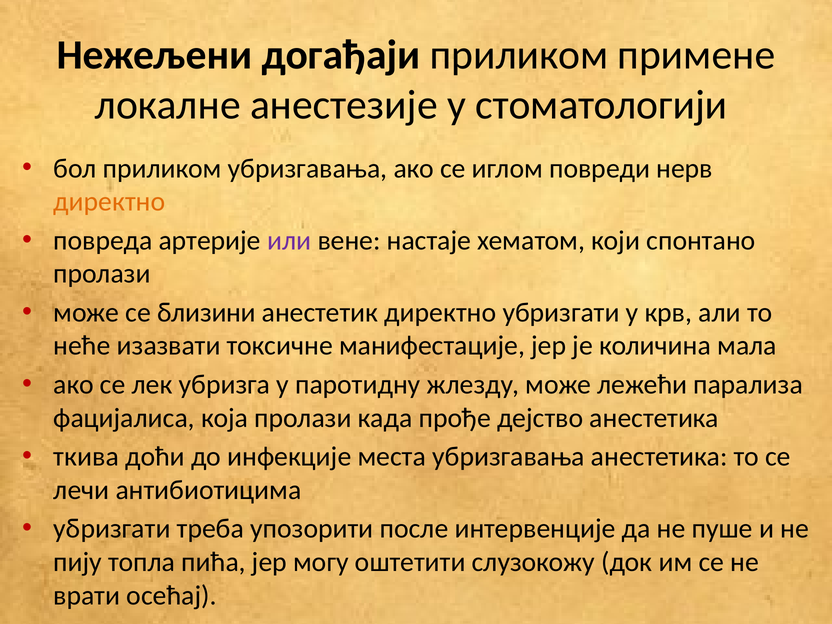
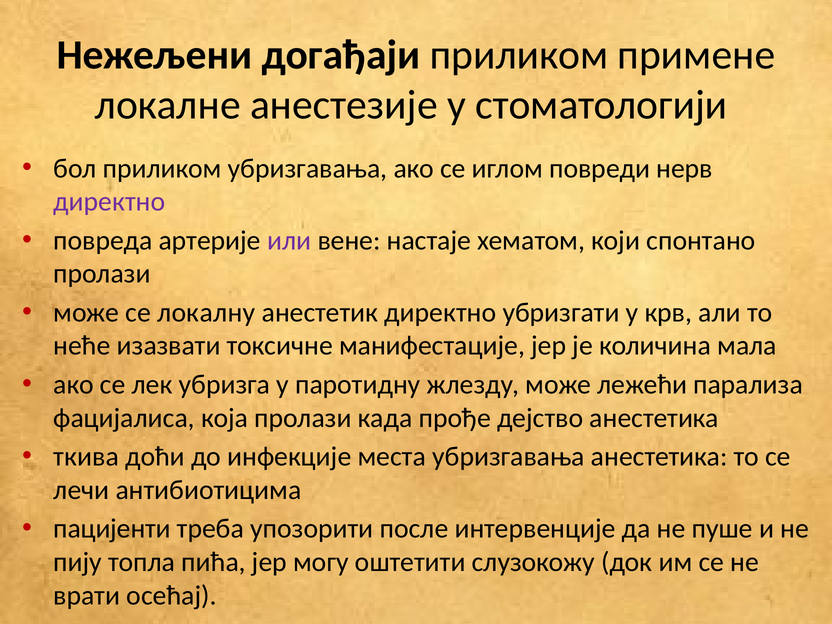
директно at (109, 202) colour: orange -> purple
близини: близини -> локалну
убризгати at (112, 529): убризгати -> пацијенти
